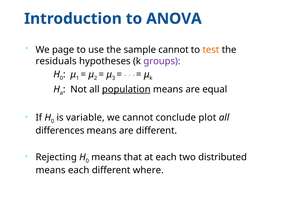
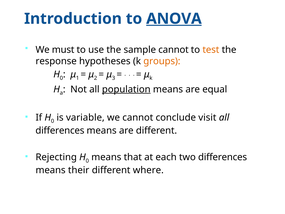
ANOVA underline: none -> present
page: page -> must
residuals: residuals -> response
groups colour: purple -> orange
plot: plot -> visit
two distributed: distributed -> differences
means each: each -> their
